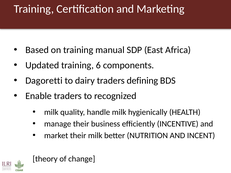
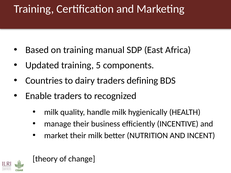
6: 6 -> 5
Dagoretti: Dagoretti -> Countries
